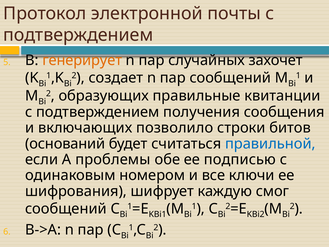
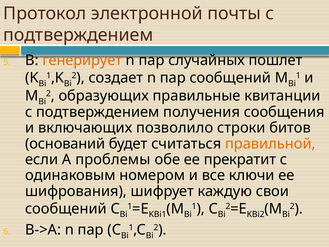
захочет: захочет -> пошлет
правильной colour: blue -> orange
подписью: подписью -> прекратит
смог: смог -> свои
